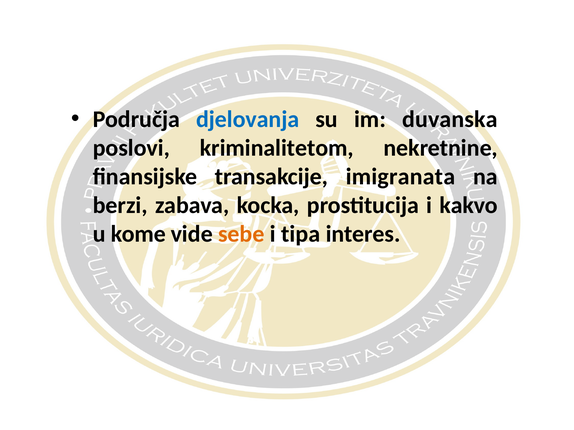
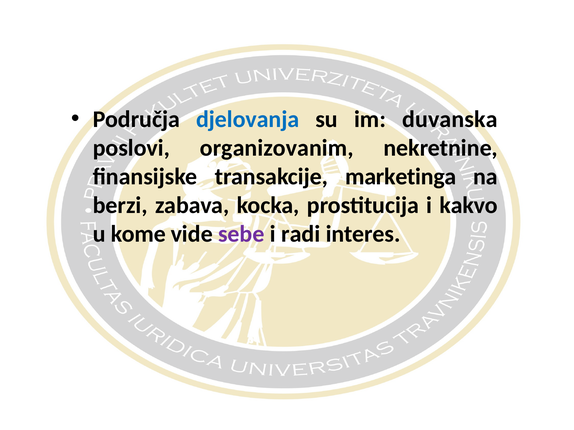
kriminalitetom: kriminalitetom -> organizovanim
imigranata: imigranata -> marketinga
sebe colour: orange -> purple
tipa: tipa -> radi
